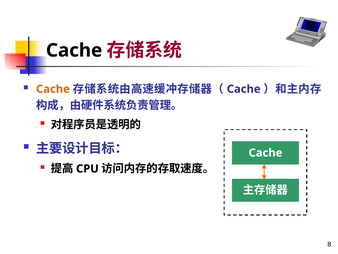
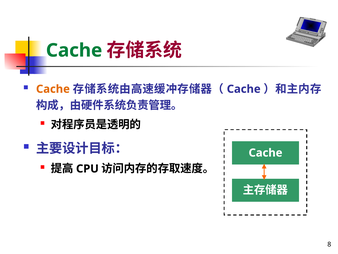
Cache at (74, 50) colour: black -> green
